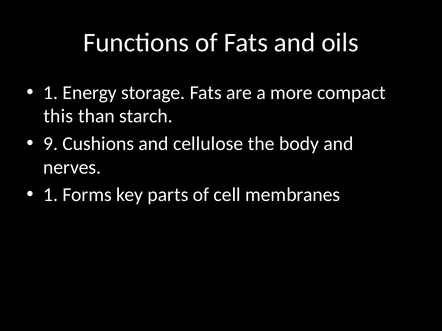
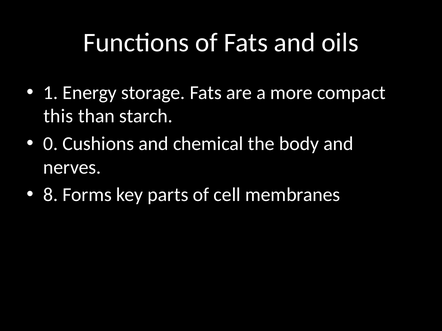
9: 9 -> 0
cellulose: cellulose -> chemical
1 at (51, 195): 1 -> 8
